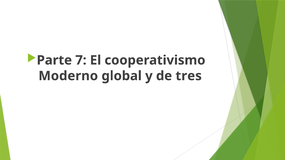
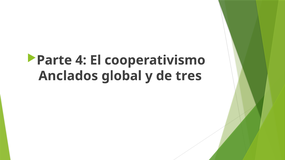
7: 7 -> 4
Moderno: Moderno -> Anclados
